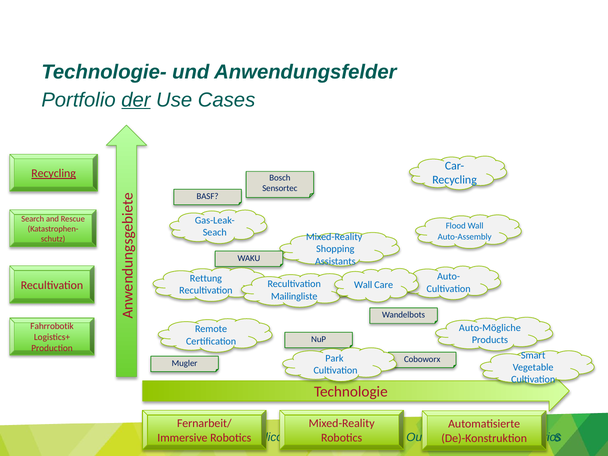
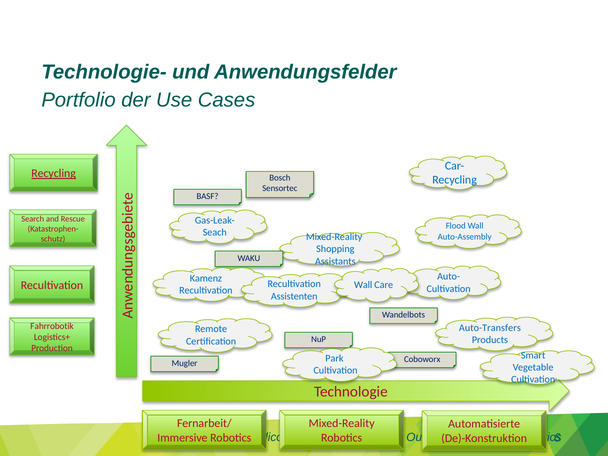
der underline: present -> none
Rettung: Rettung -> Kamenz
Mailingliste: Mailingliste -> Assistenten
Auto-Mögliche: Auto-Mögliche -> Auto-Transfers
